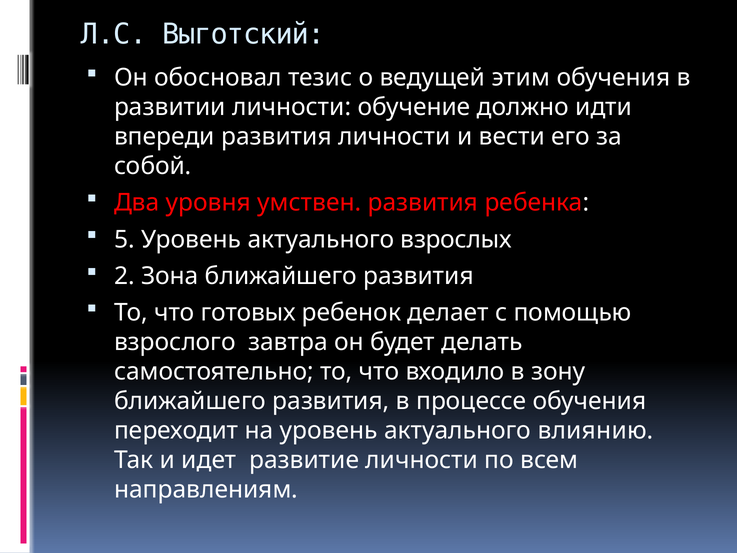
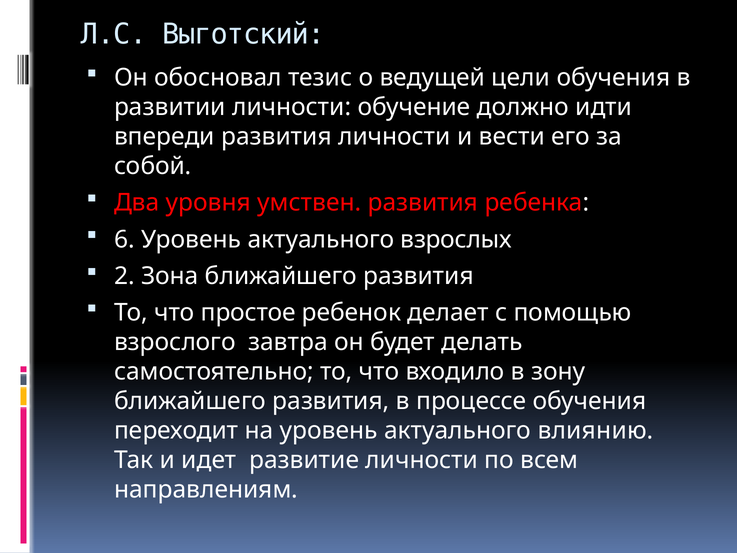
этим: этим -> цели
5: 5 -> 6
готовых: готовых -> простое
